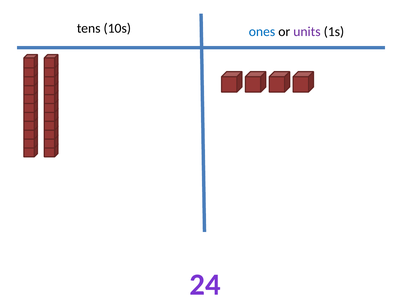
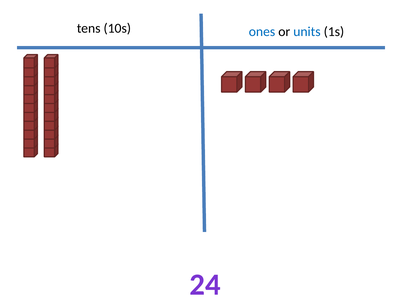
units colour: purple -> blue
